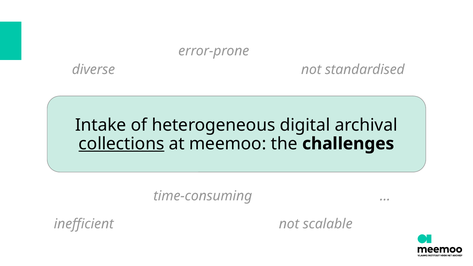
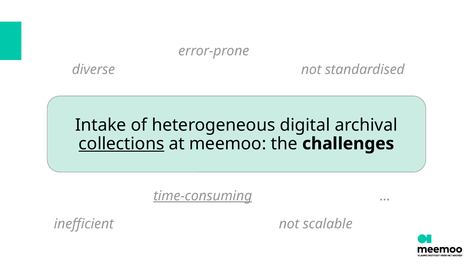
time-consuming underline: none -> present
